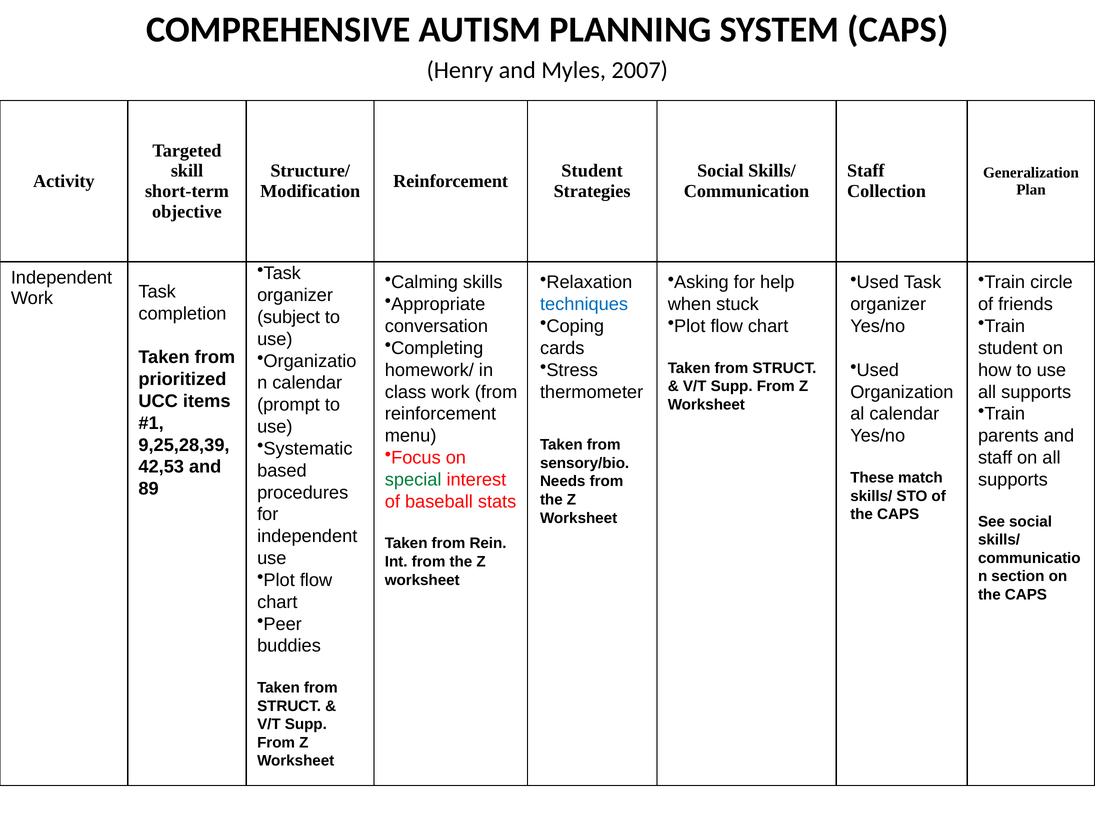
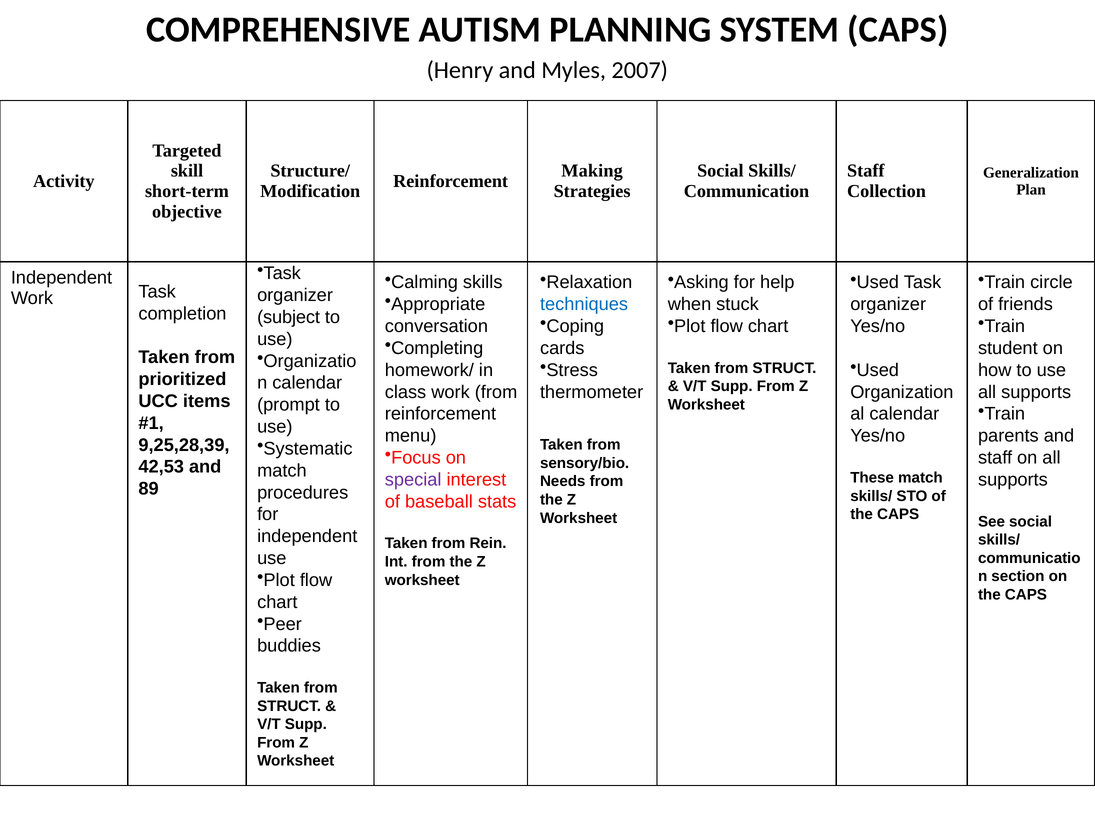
Student at (592, 171): Student -> Making
based at (282, 470): based -> match
special colour: green -> purple
